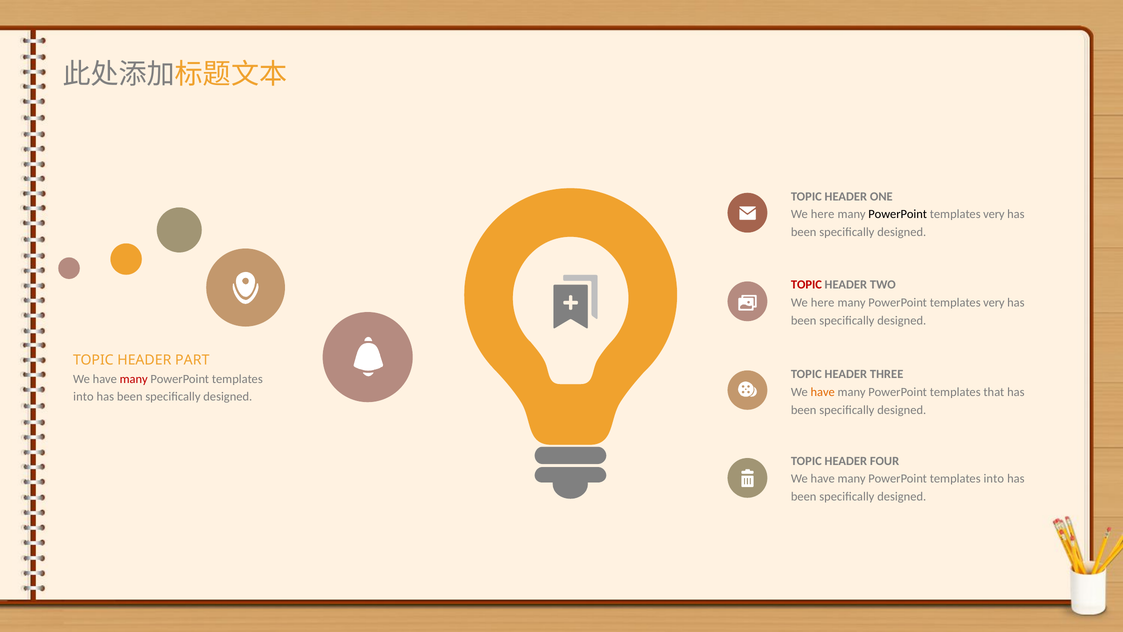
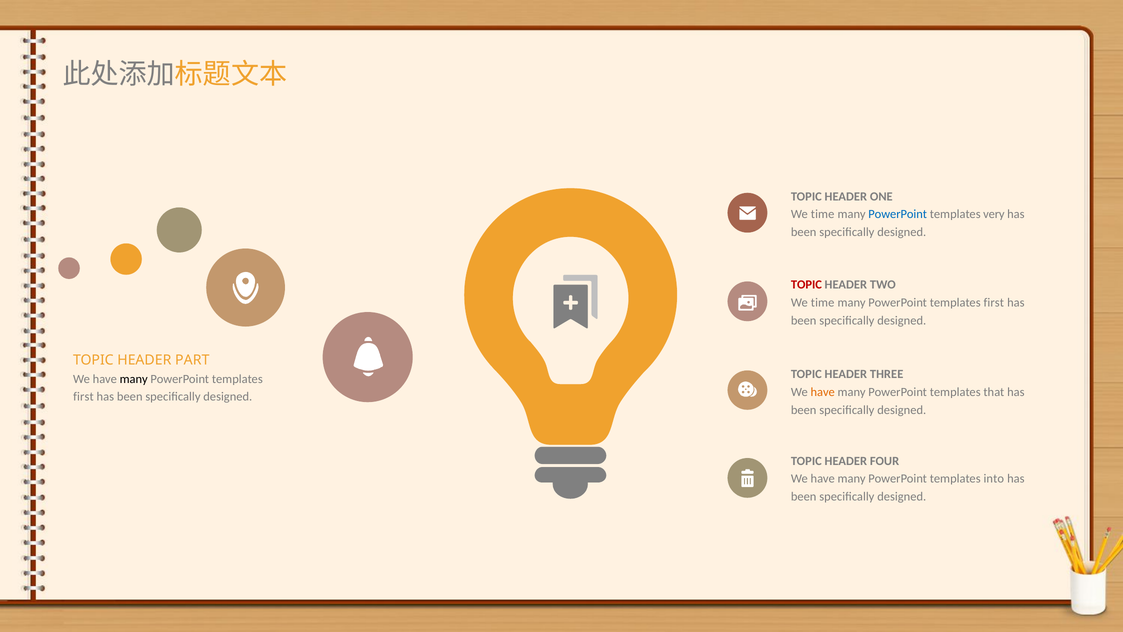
here at (823, 214): here -> time
PowerPoint at (898, 214) colour: black -> blue
here at (823, 302): here -> time
very at (994, 302): very -> first
many at (134, 379) colour: red -> black
into at (83, 397): into -> first
